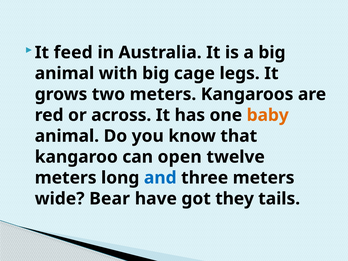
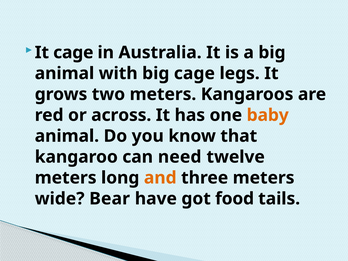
It feed: feed -> cage
open: open -> need
and colour: blue -> orange
they: they -> food
